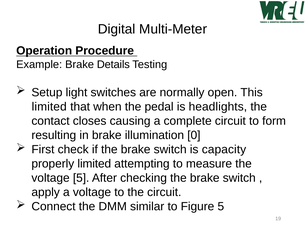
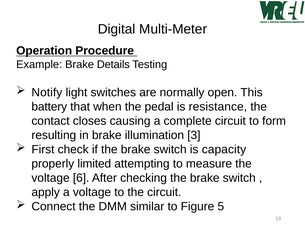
Setup: Setup -> Notify
limited at (49, 107): limited -> battery
headlights: headlights -> resistance
0: 0 -> 3
voltage 5: 5 -> 6
